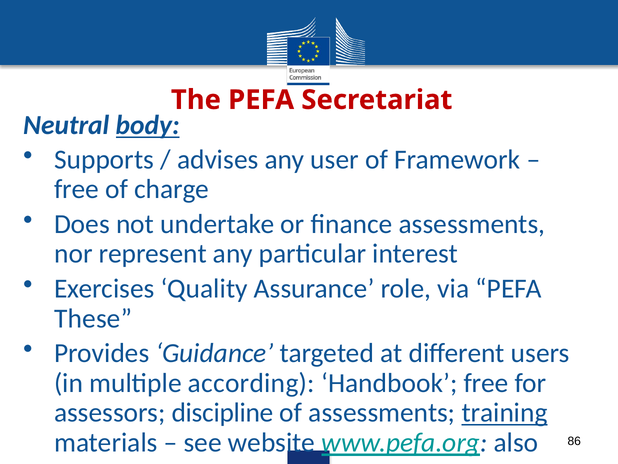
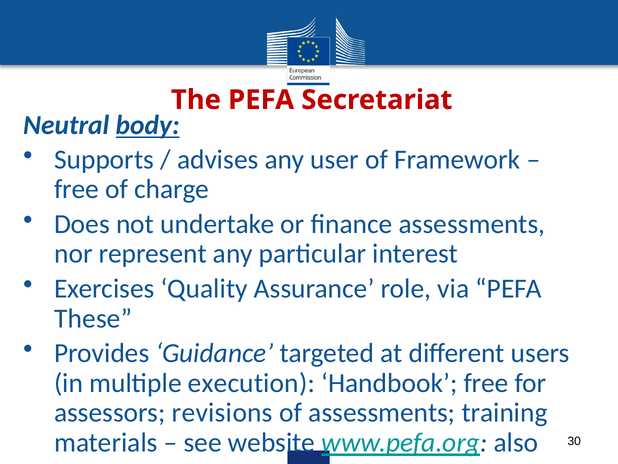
according: according -> execution
discipline: discipline -> revisions
training underline: present -> none
86: 86 -> 30
